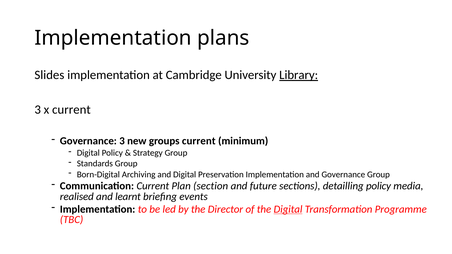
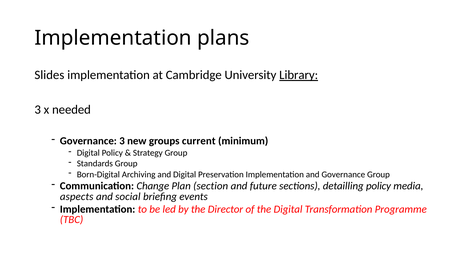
x current: current -> needed
Communication Current: Current -> Change
realised: realised -> aspects
learnt: learnt -> social
Digital at (288, 209) underline: present -> none
